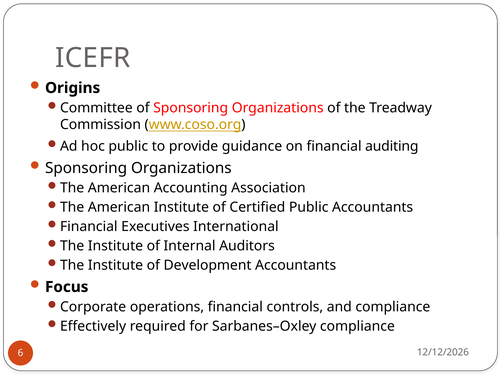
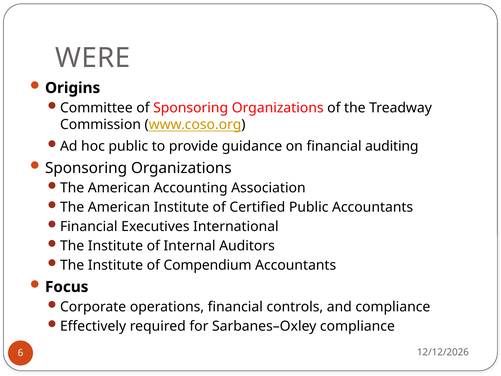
ICEFR: ICEFR -> WERE
Development: Development -> Compendium
